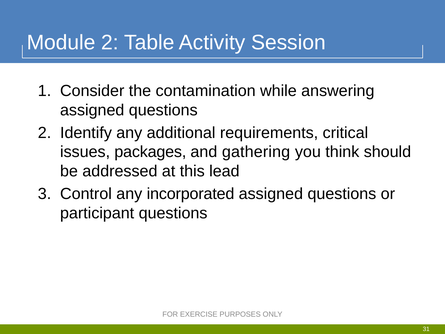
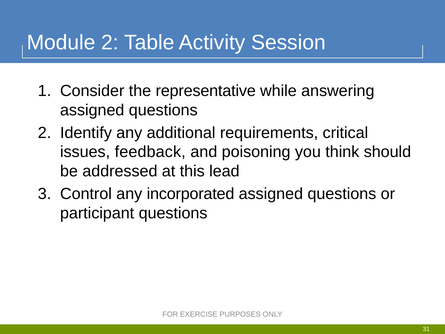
contamination: contamination -> representative
packages: packages -> feedback
gathering: gathering -> poisoning
